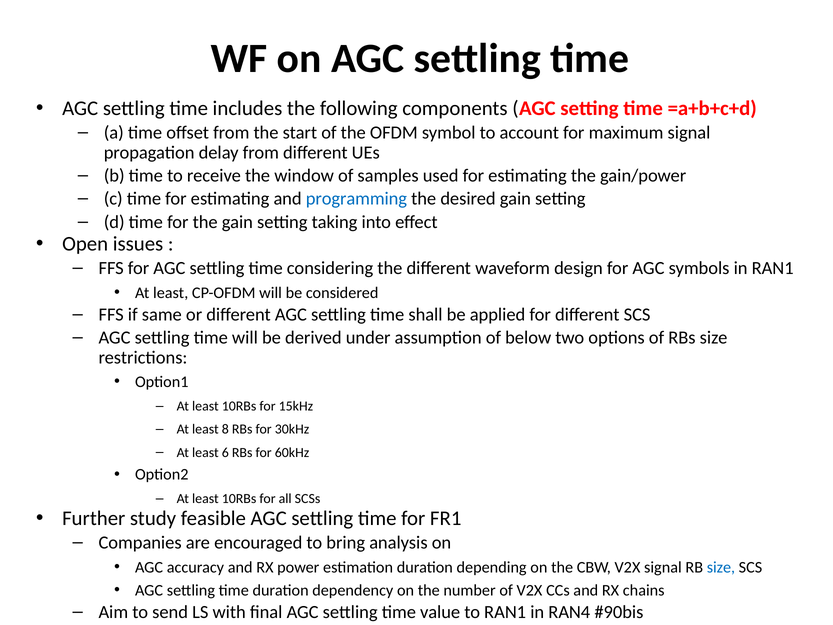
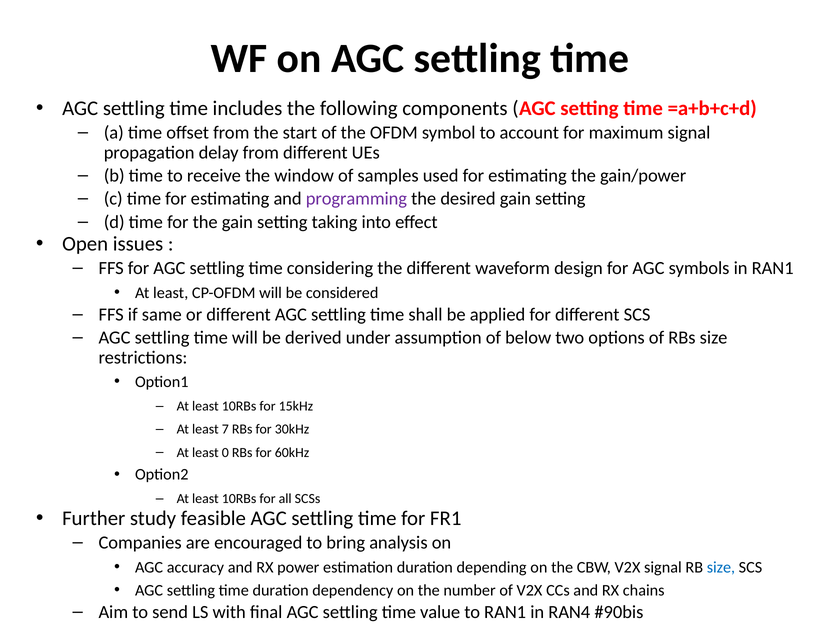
programming colour: blue -> purple
8: 8 -> 7
6: 6 -> 0
